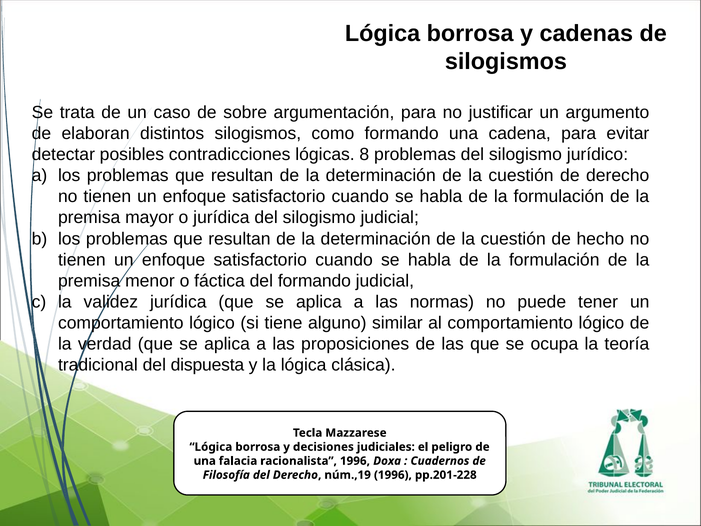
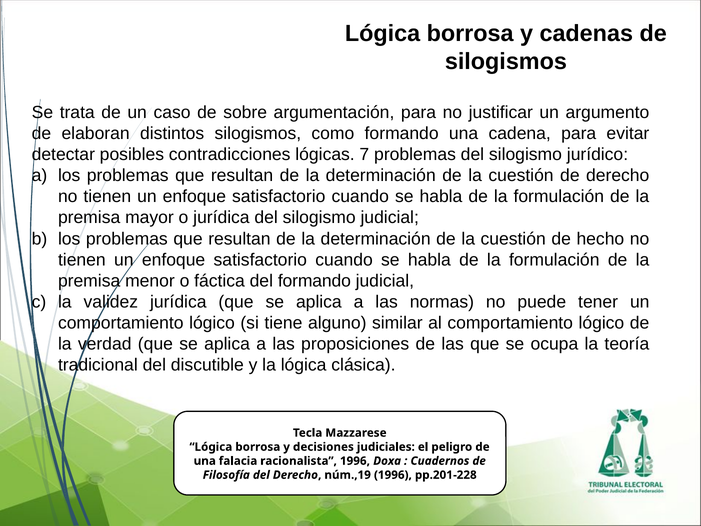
8: 8 -> 7
dispuesta: dispuesta -> discutible
